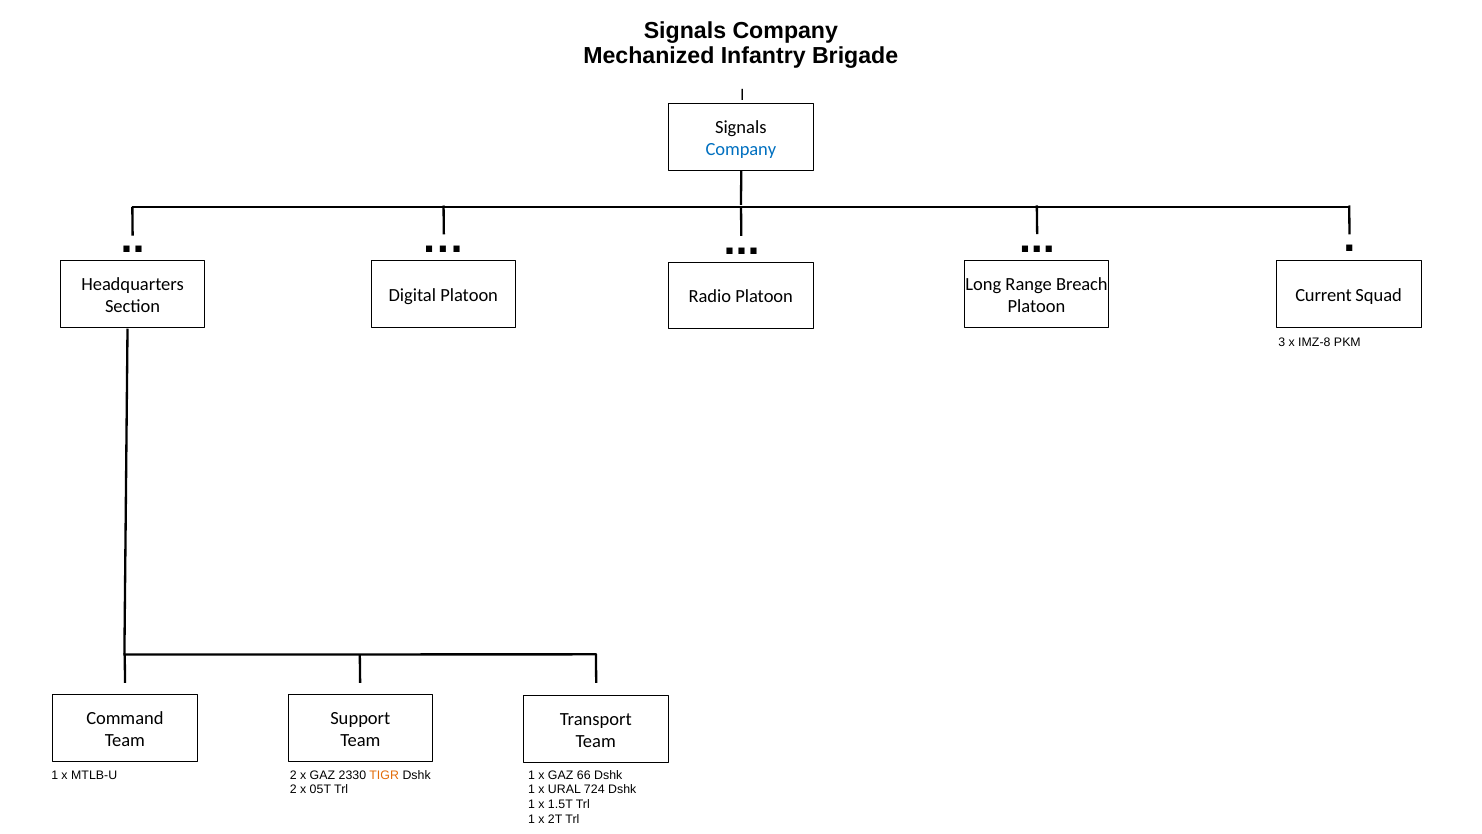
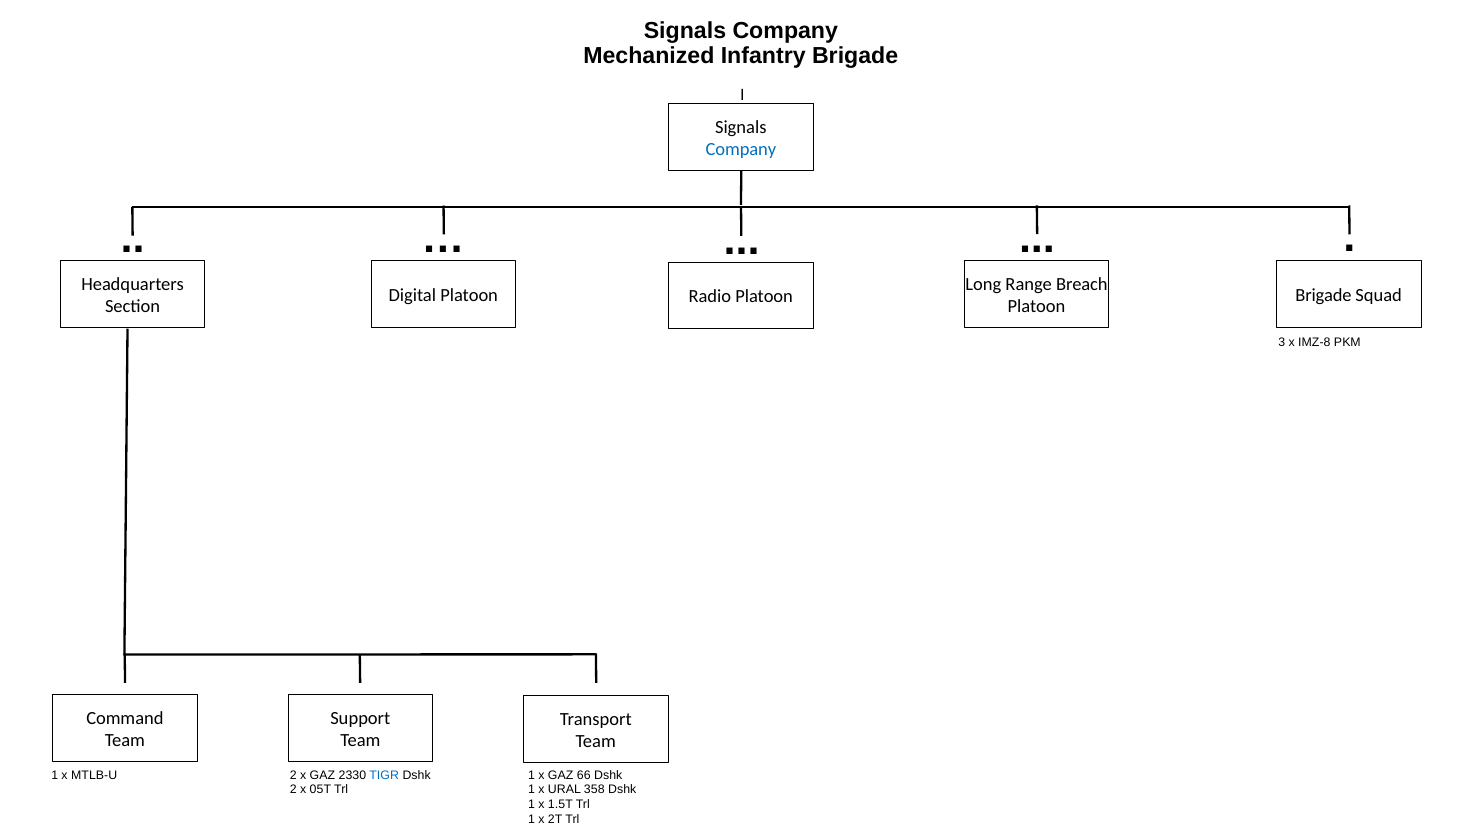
Current at (1324, 295): Current -> Brigade
TIGR colour: orange -> blue
724: 724 -> 358
